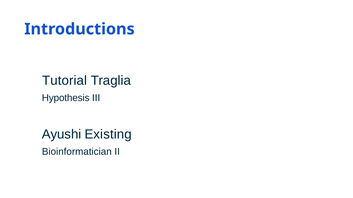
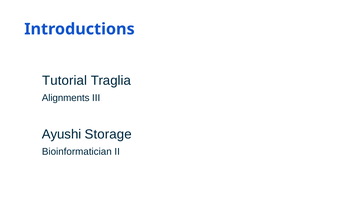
Hypothesis: Hypothesis -> Alignments
Existing: Existing -> Storage
